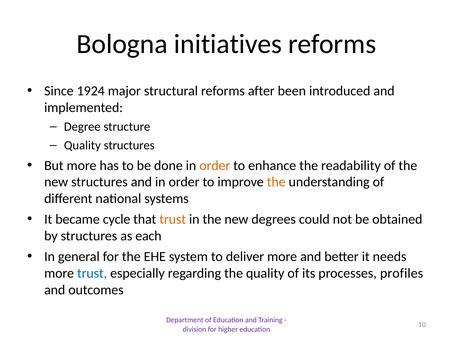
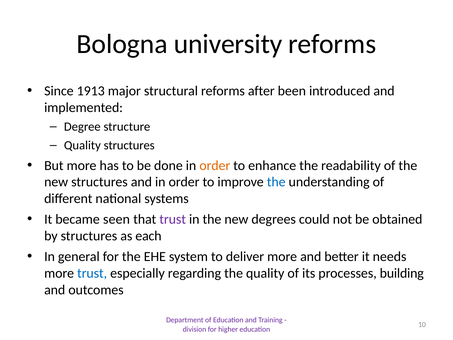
initiatives: initiatives -> university
1924: 1924 -> 1913
the at (276, 182) colour: orange -> blue
cycle: cycle -> seen
trust at (173, 219) colour: orange -> purple
profiles: profiles -> building
